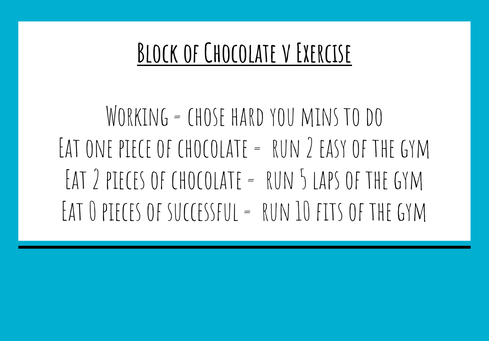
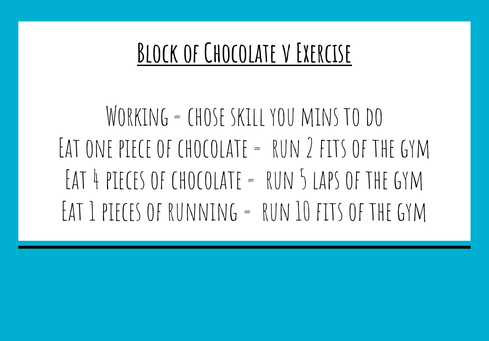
hard: hard -> skill
2 easy: easy -> fits
Eat 2: 2 -> 4
0: 0 -> 1
successful: successful -> running
